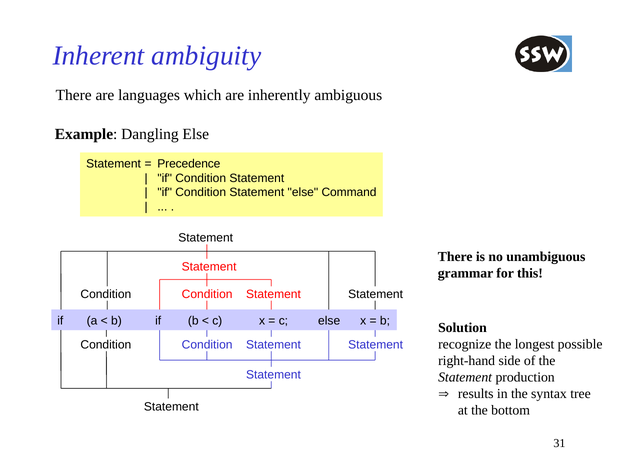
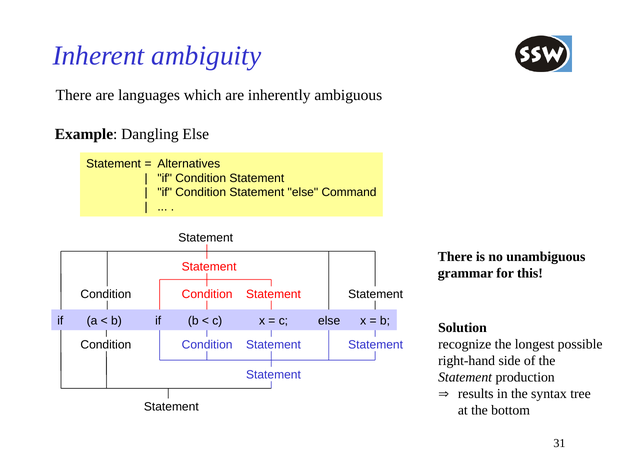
Precedence: Precedence -> Alternatives
